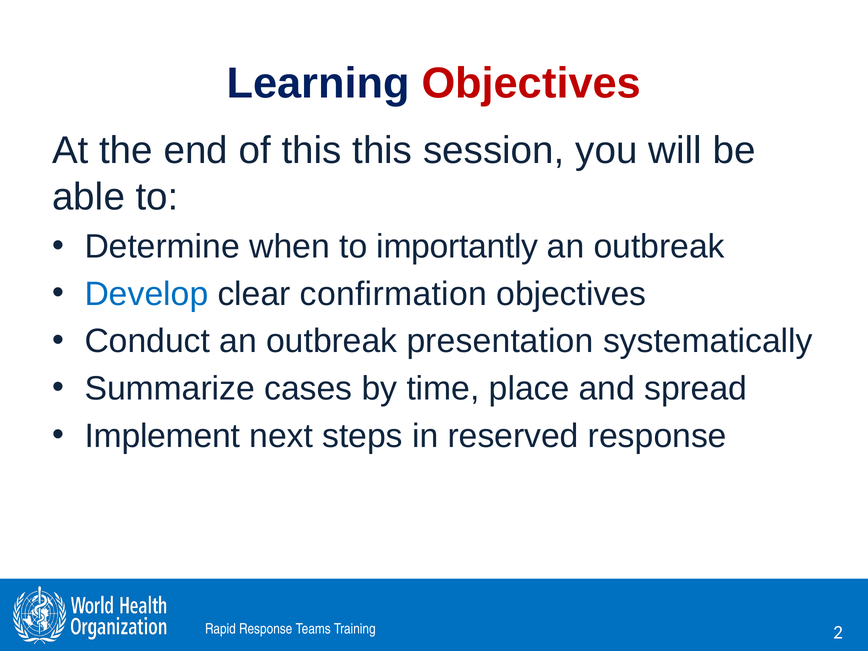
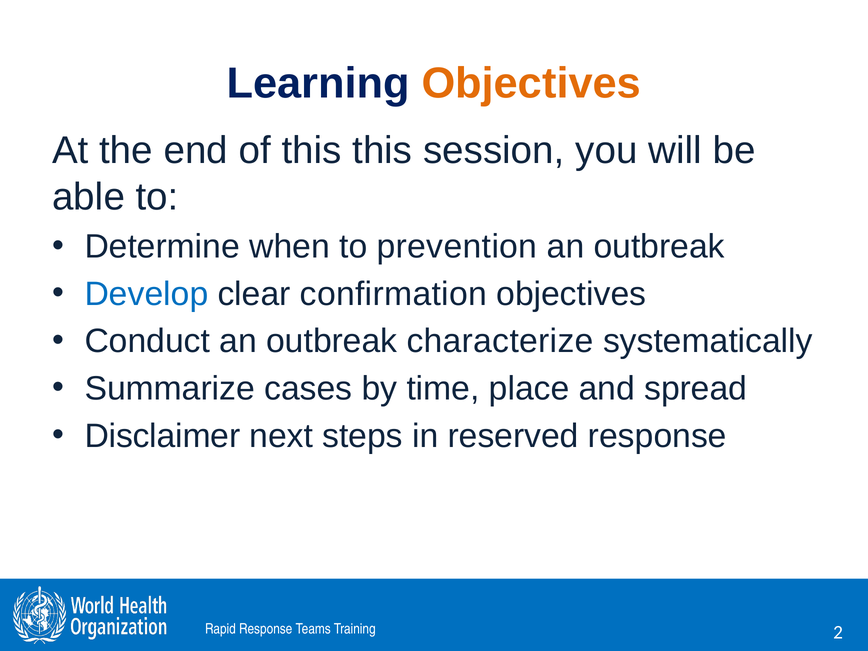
Objectives at (531, 83) colour: red -> orange
importantly: importantly -> prevention
presentation: presentation -> characterize
Implement: Implement -> Disclaimer
